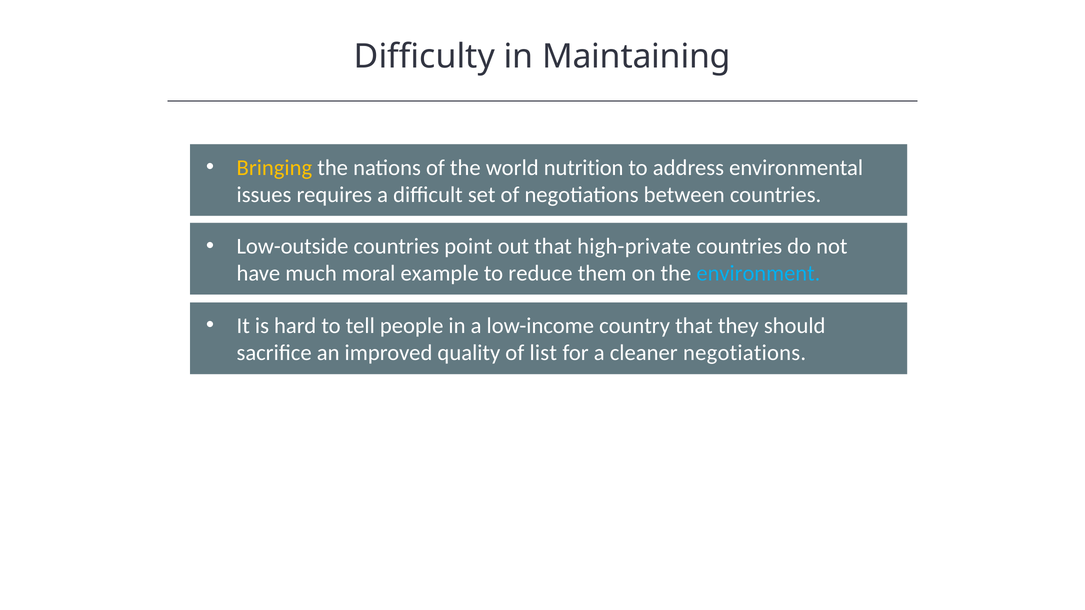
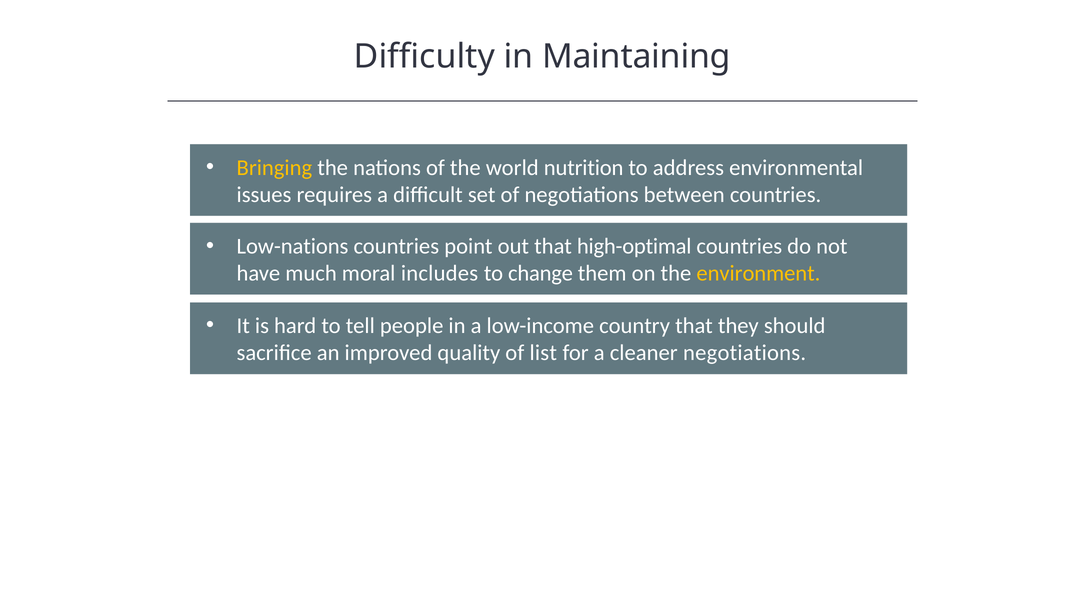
Low-outside: Low-outside -> Low-nations
high-private: high-private -> high-optimal
example: example -> includes
reduce: reduce -> change
environment colour: light blue -> yellow
